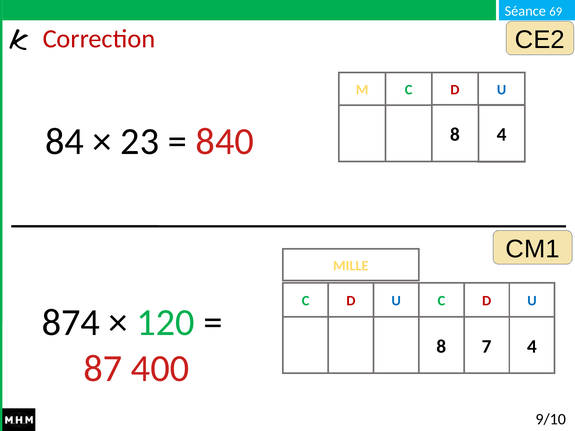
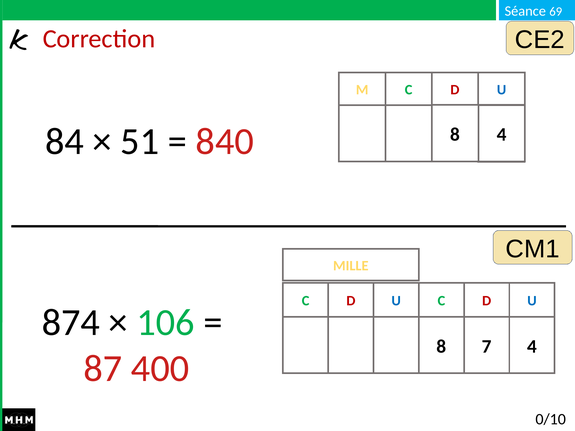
23: 23 -> 51
120: 120 -> 106
9/10: 9/10 -> 0/10
